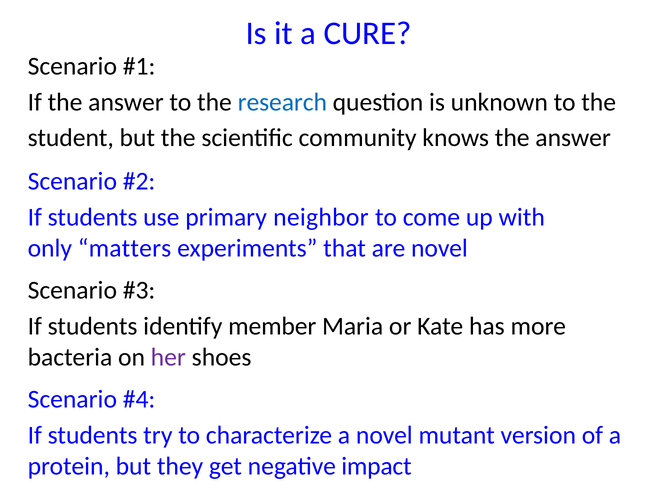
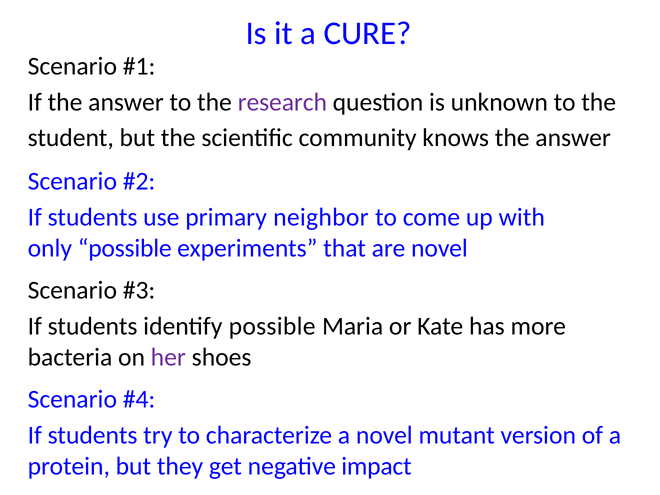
research colour: blue -> purple
only matters: matters -> possible
identify member: member -> possible
